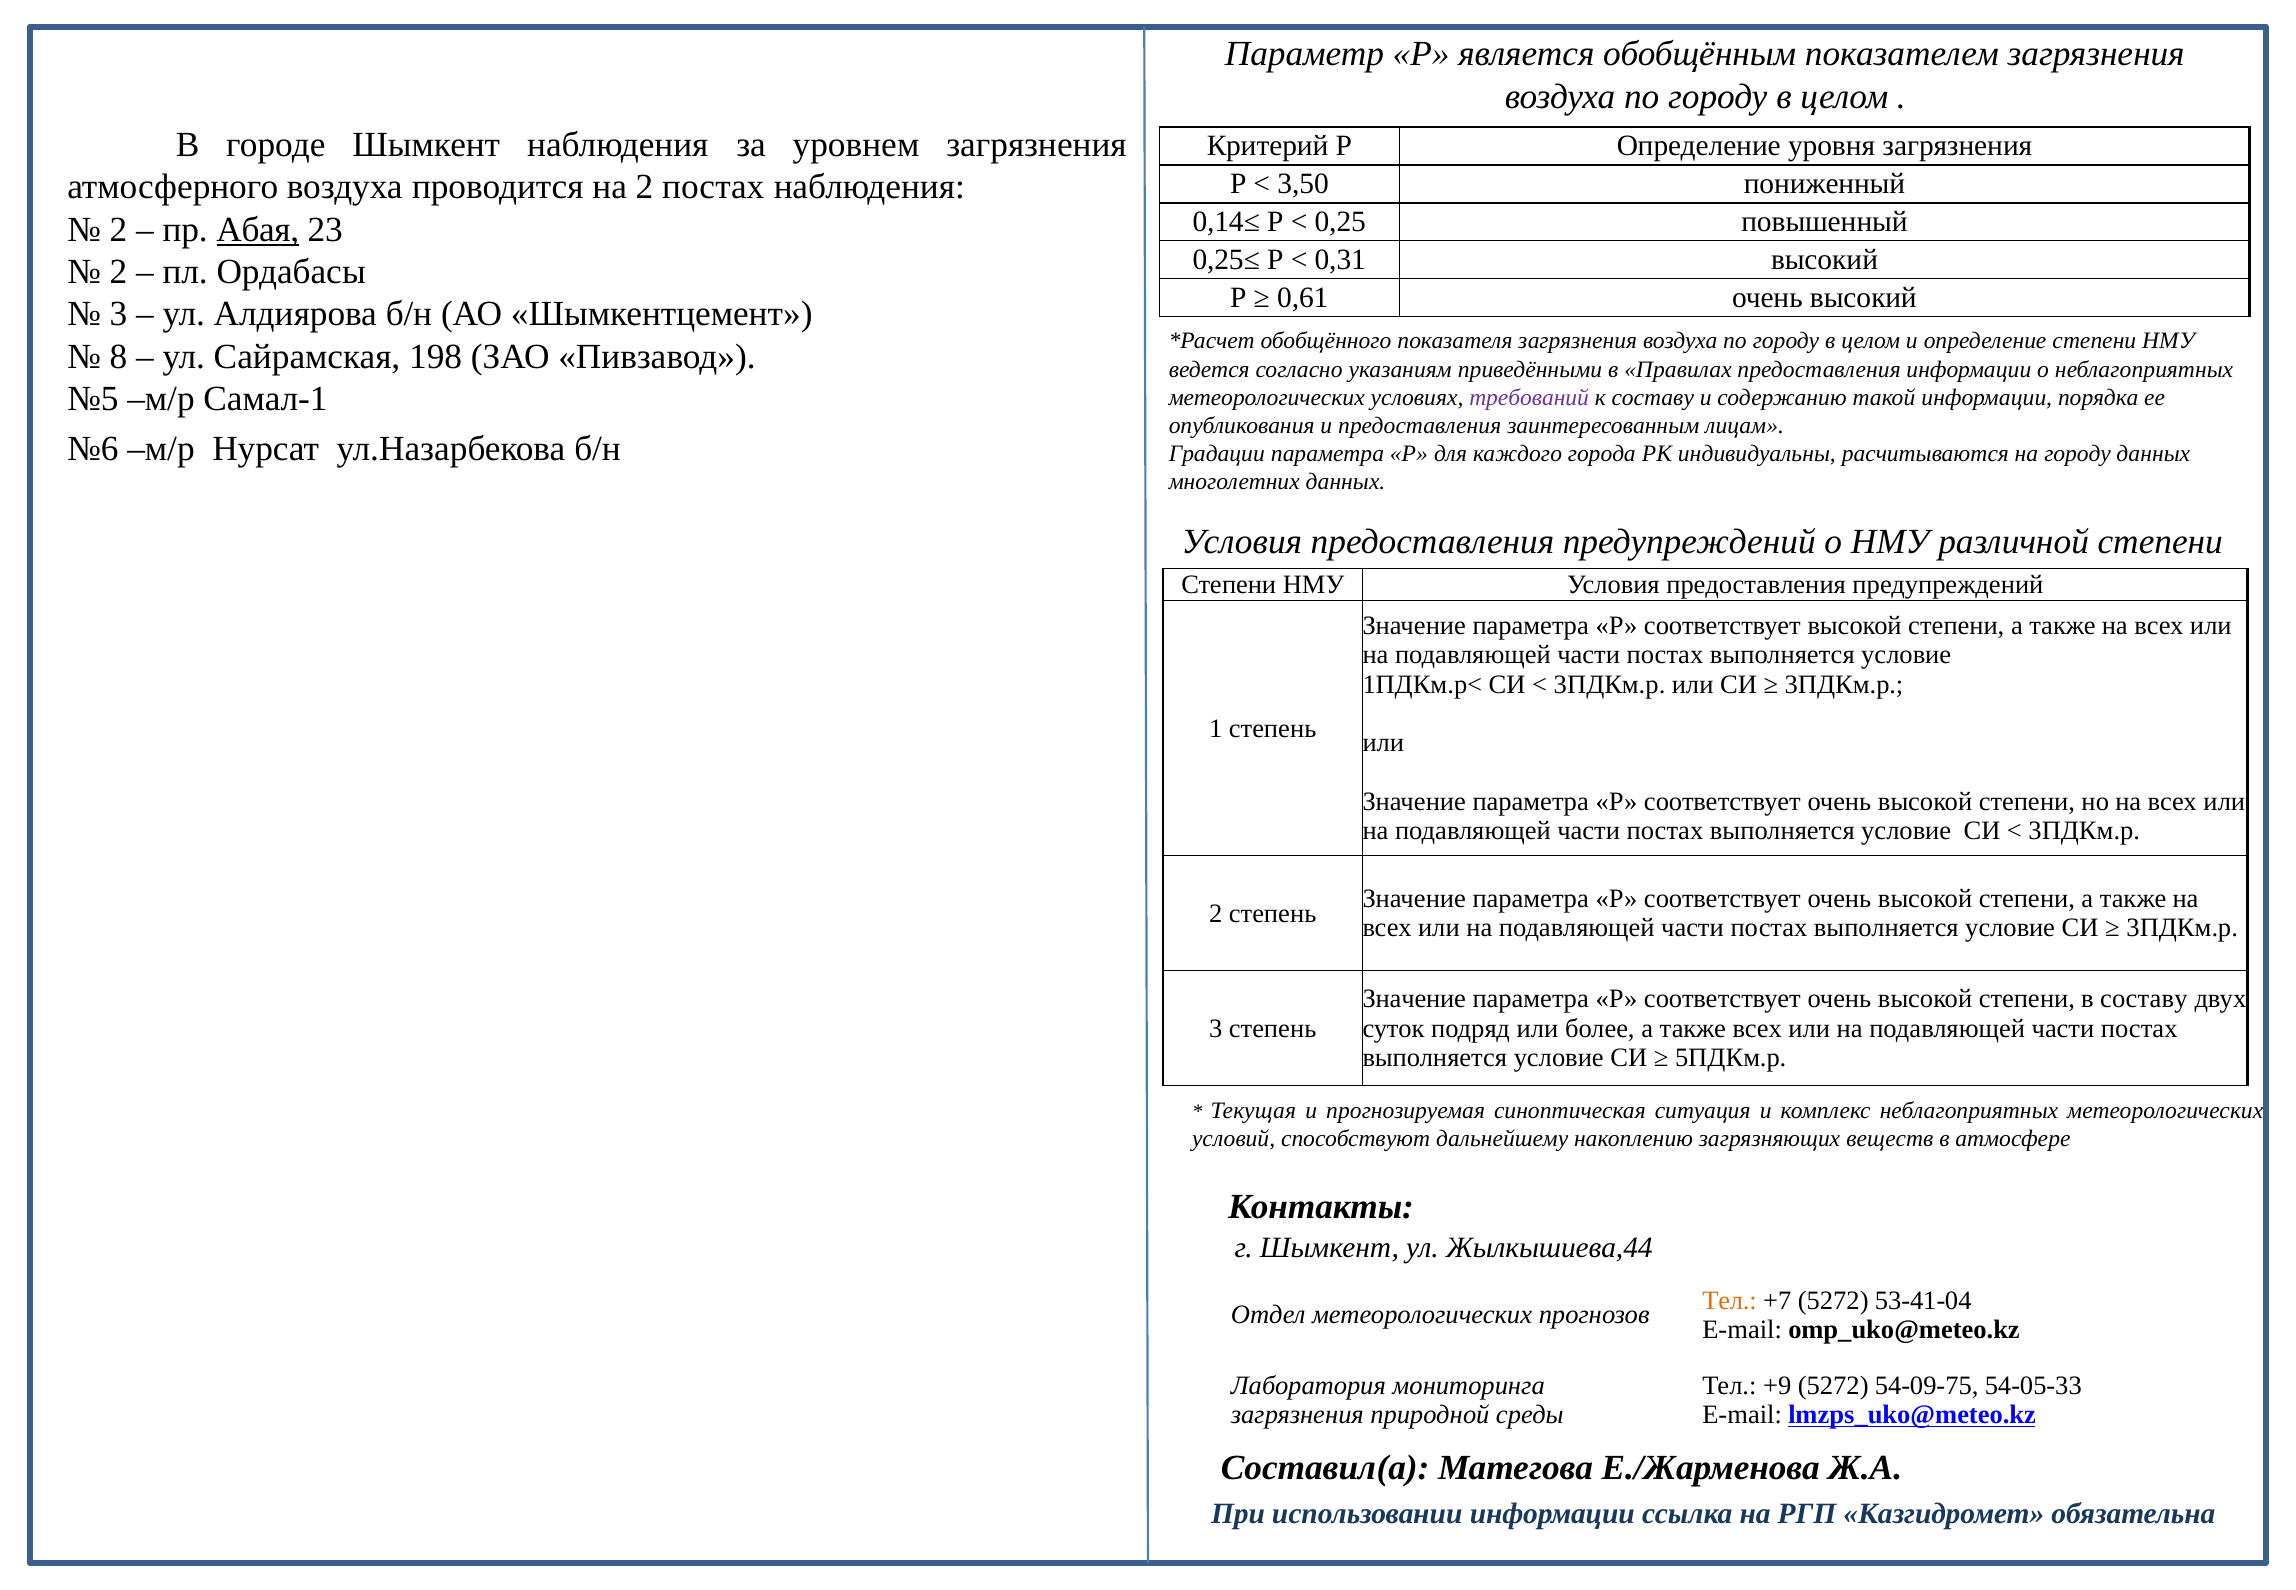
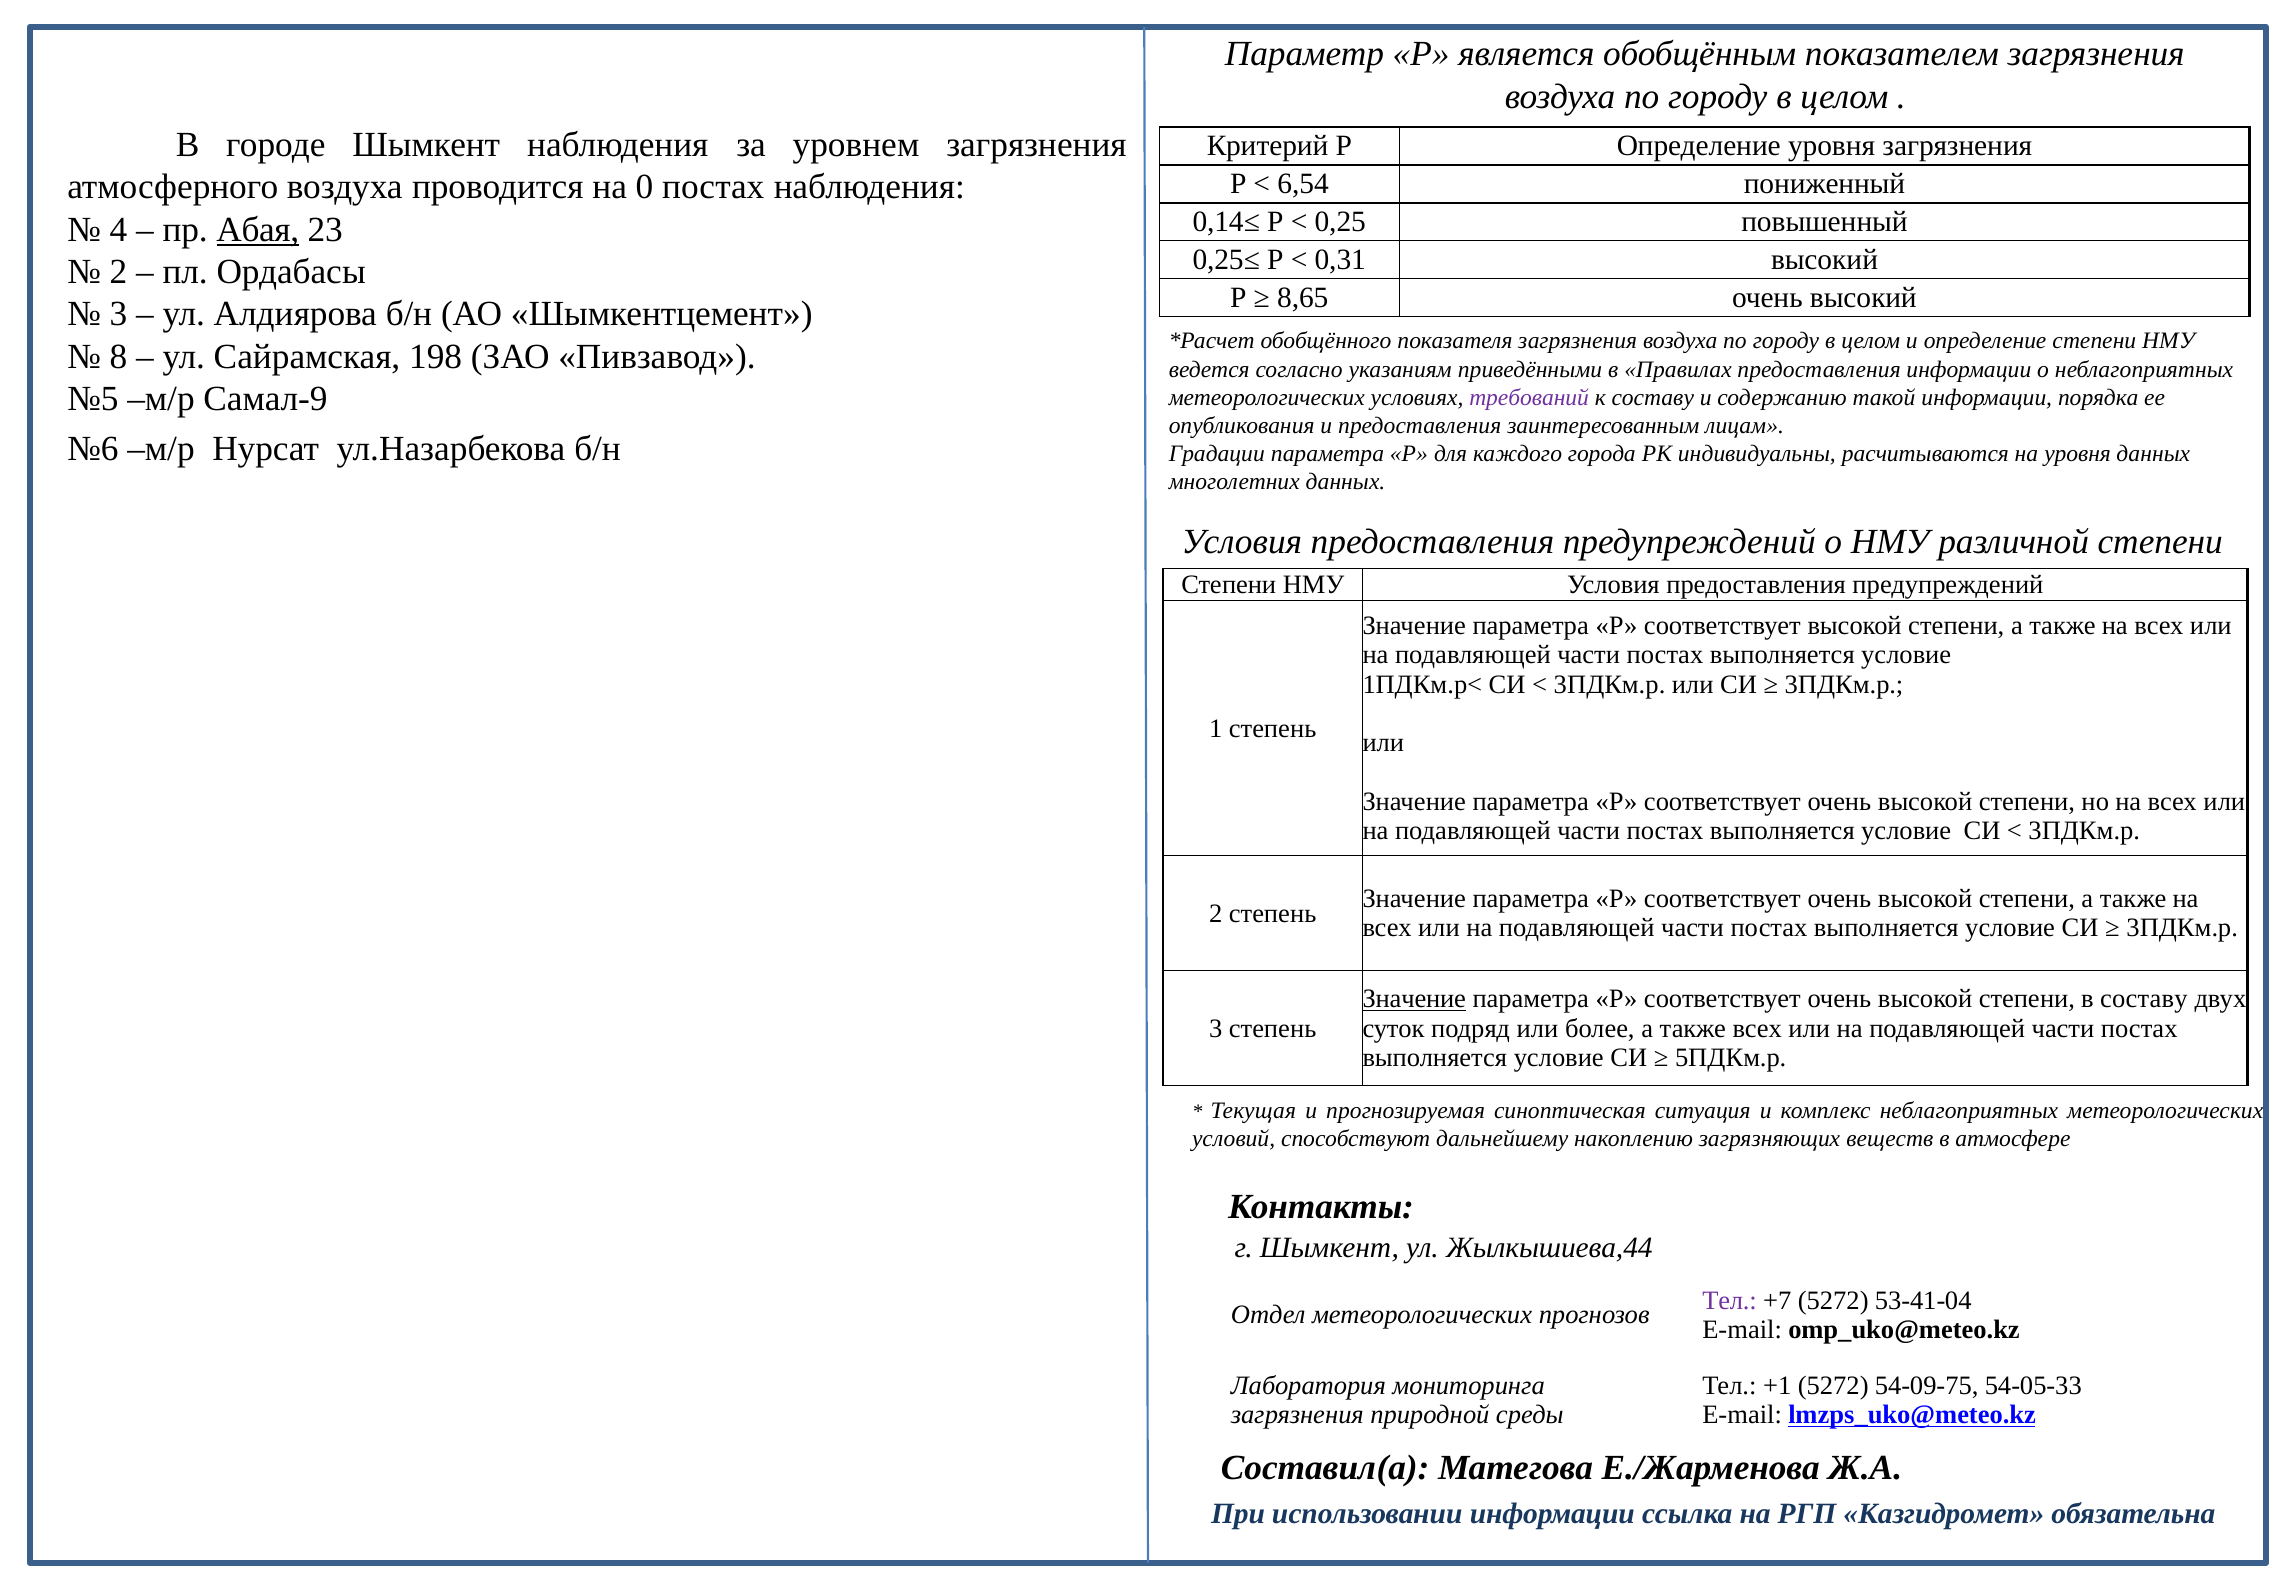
3,50: 3,50 -> 6,54
на 2: 2 -> 0
2 at (119, 229): 2 -> 4
0,61: 0,61 -> 8,65
Самал-1: Самал-1 -> Самал-9
на городу: городу -> уровня
Значение at (1414, 999) underline: none -> present
Тел at (1730, 1300) colour: orange -> purple
+9: +9 -> +1
